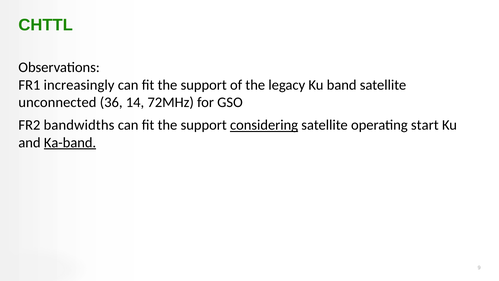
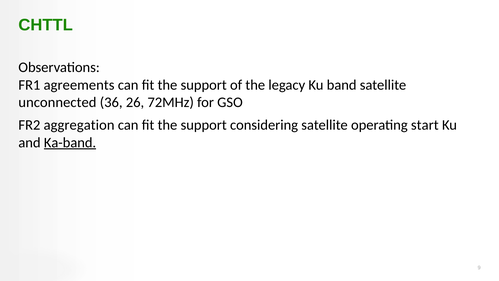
increasingly: increasingly -> agreements
14: 14 -> 26
bandwidths: bandwidths -> aggregation
considering underline: present -> none
